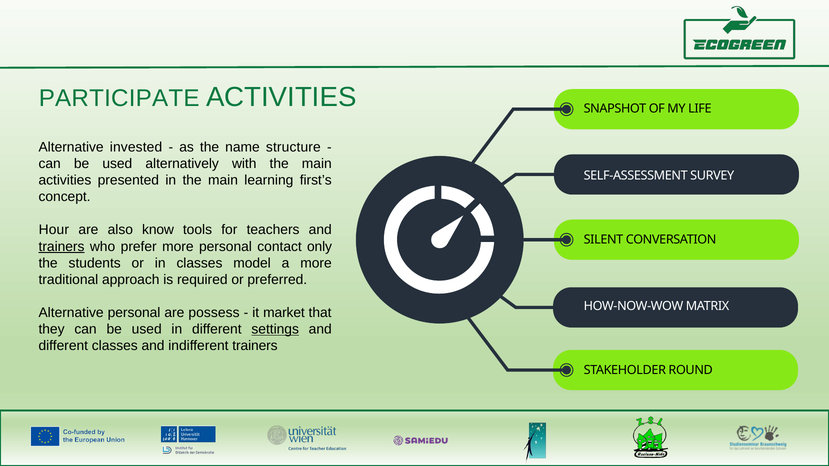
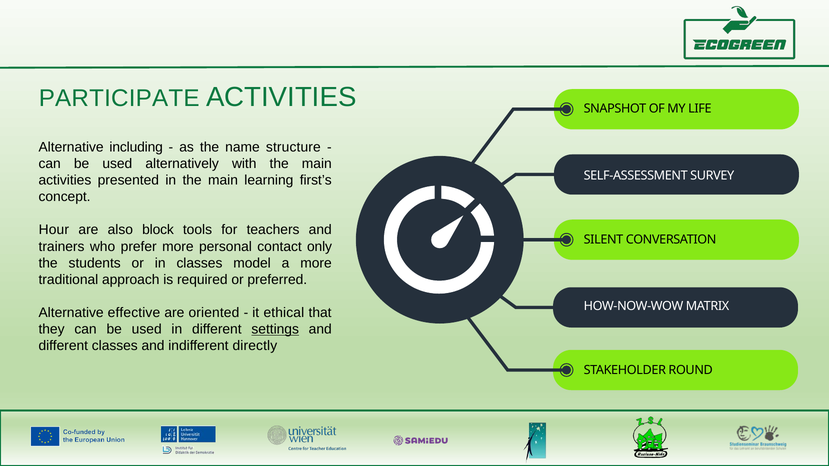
invested: invested -> including
know: know -> block
trainers at (62, 247) underline: present -> none
Alternative personal: personal -> effective
possess: possess -> oriented
market: market -> ethical
indifferent trainers: trainers -> directly
